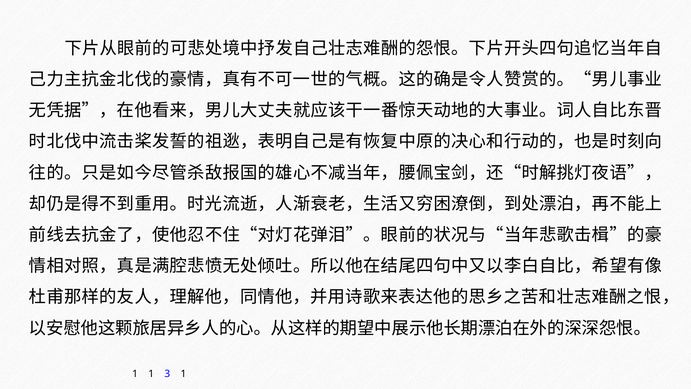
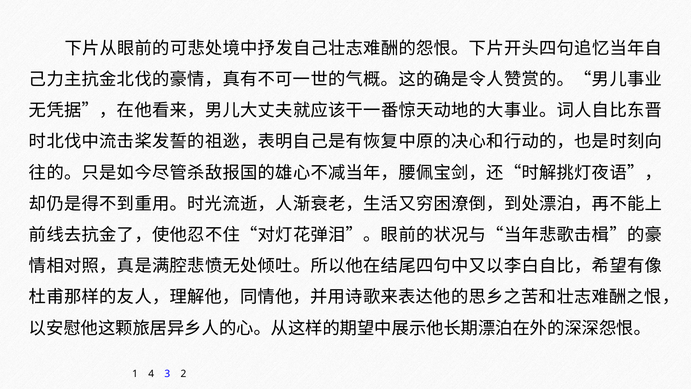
1 1: 1 -> 4
3 1: 1 -> 2
